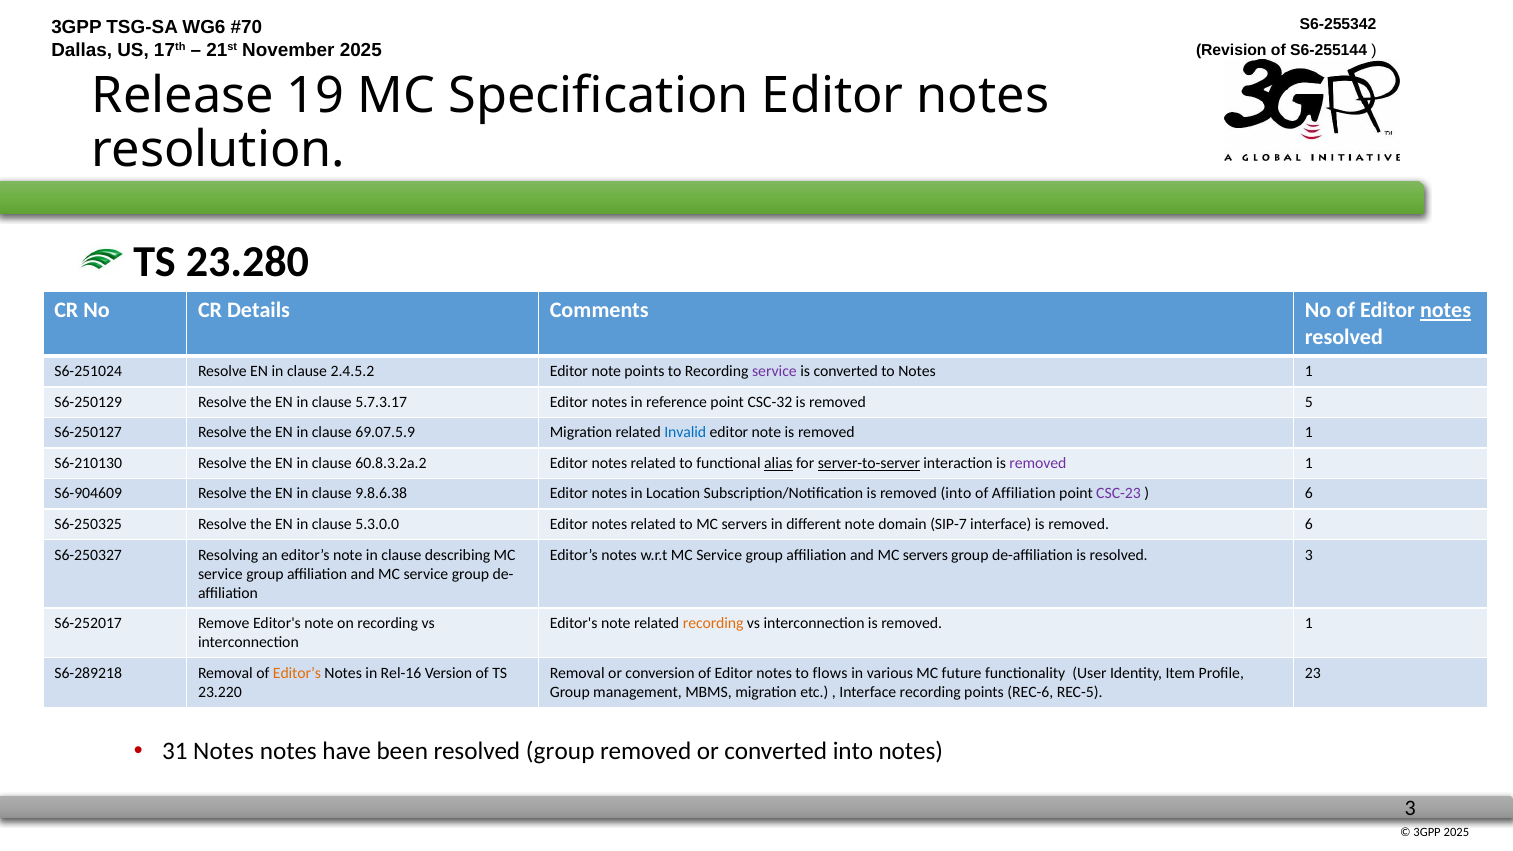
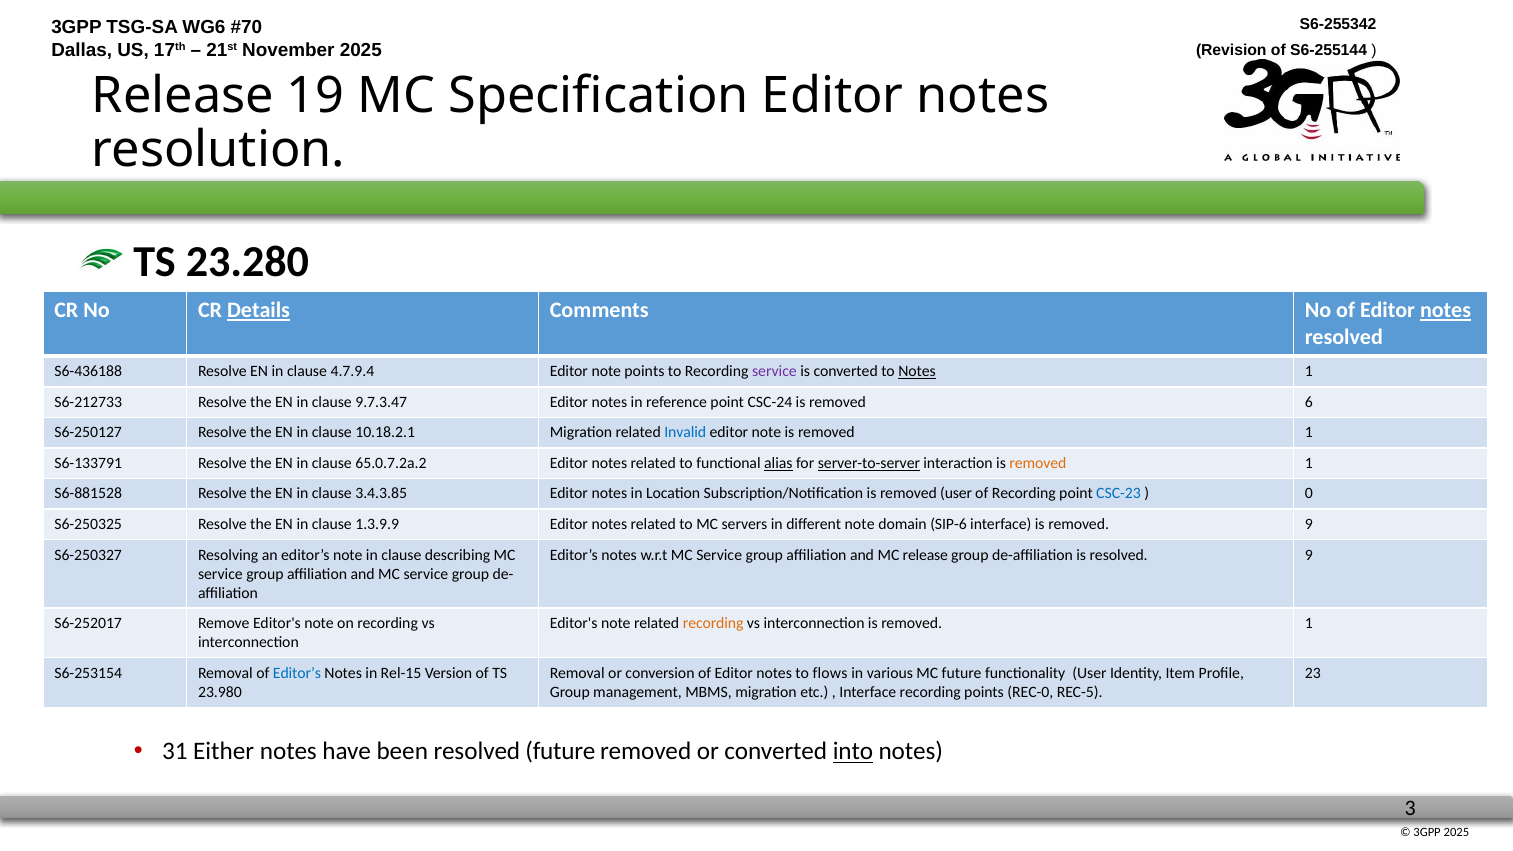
Details underline: none -> present
S6-251024: S6-251024 -> S6-436188
2.4.5.2: 2.4.5.2 -> 4.7.9.4
Notes at (917, 372) underline: none -> present
S6-250129: S6-250129 -> S6-212733
5.7.3.17: 5.7.3.17 -> 9.7.3.47
CSC-32: CSC-32 -> CSC-24
5: 5 -> 6
69.07.5.9: 69.07.5.9 -> 10.18.2.1
S6-210130: S6-210130 -> S6-133791
60.8.3.2a.2: 60.8.3.2a.2 -> 65.0.7.2a.2
removed at (1038, 463) colour: purple -> orange
S6-904609: S6-904609 -> S6-881528
9.8.6.38: 9.8.6.38 -> 3.4.3.85
removed into: into -> user
of Affiliation: Affiliation -> Recording
CSC-23 colour: purple -> blue
6 at (1309, 494): 6 -> 0
5.3.0.0: 5.3.0.0 -> 1.3.9.9
SIP-7: SIP-7 -> SIP-6
removed 6: 6 -> 9
and MC servers: servers -> release
resolved 3: 3 -> 9
S6-289218: S6-289218 -> S6-253154
Editor’s at (297, 673) colour: orange -> blue
Rel-16: Rel-16 -> Rel-15
23.220: 23.220 -> 23.980
REC-6: REC-6 -> REC-0
31 Notes: Notes -> Either
resolved group: group -> future
into at (853, 752) underline: none -> present
